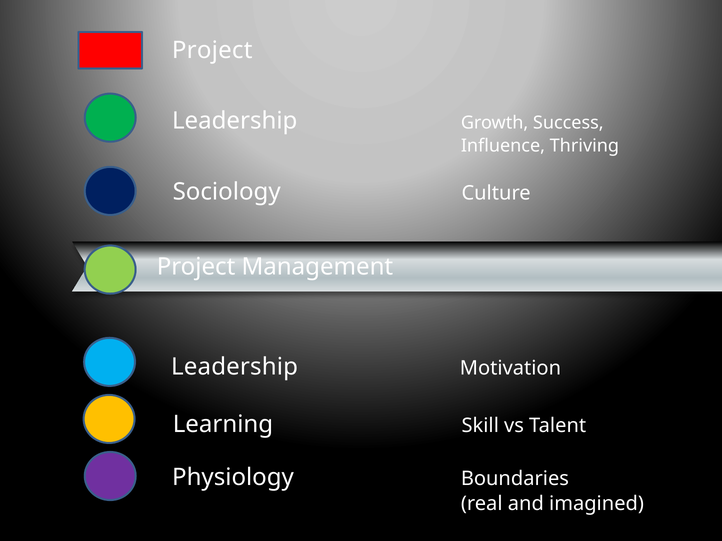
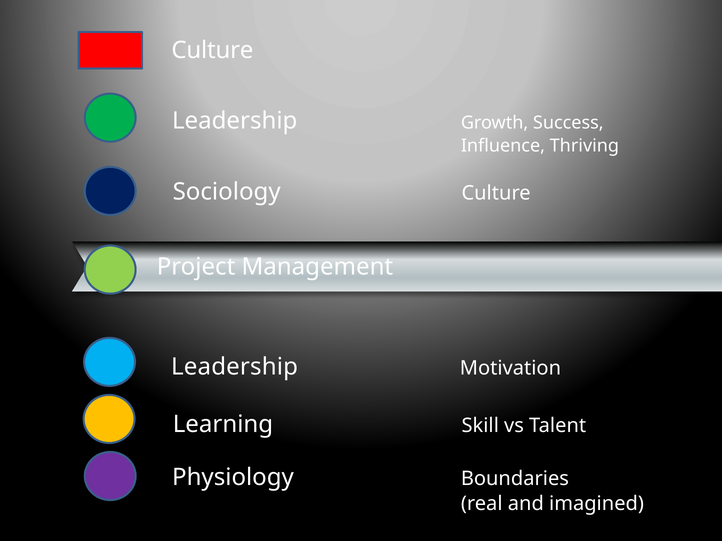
Project at (212, 50): Project -> Culture
